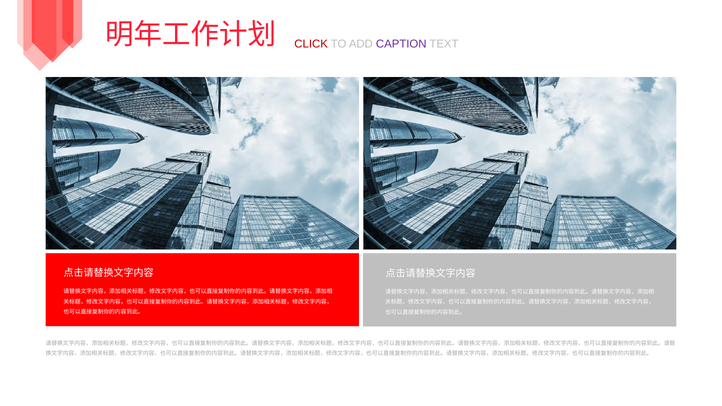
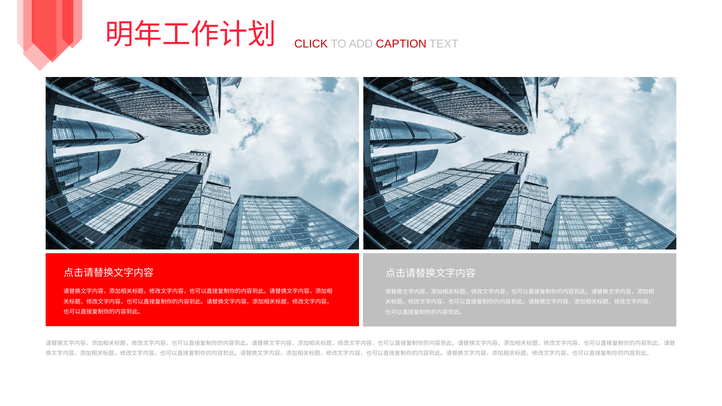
CAPTION colour: purple -> red
